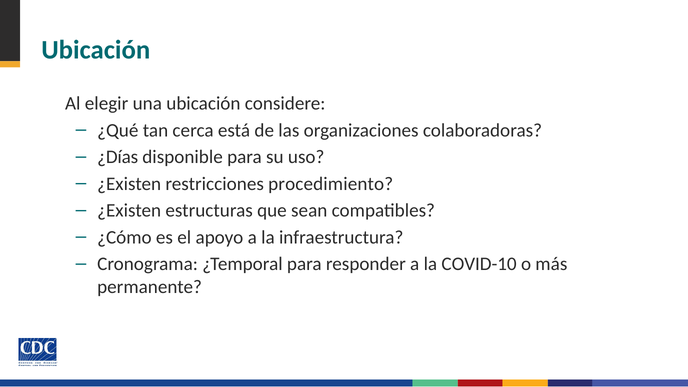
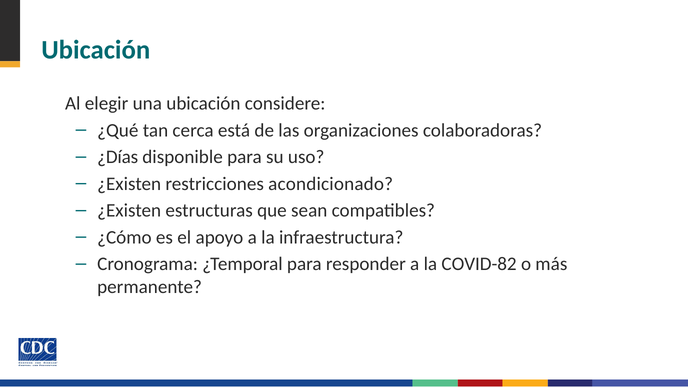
procedimiento: procedimiento -> acondicionado
COVID-10: COVID-10 -> COVID-82
